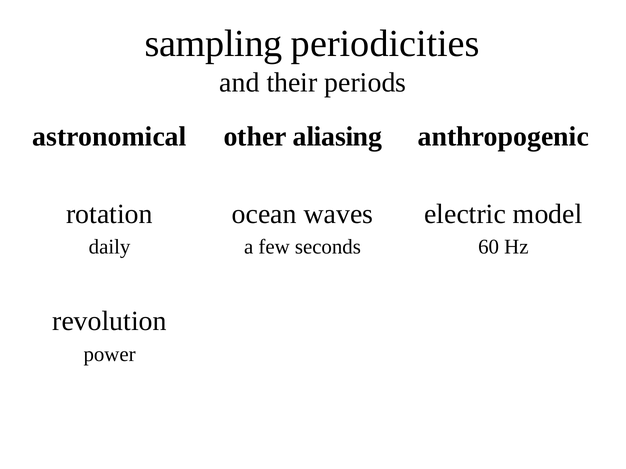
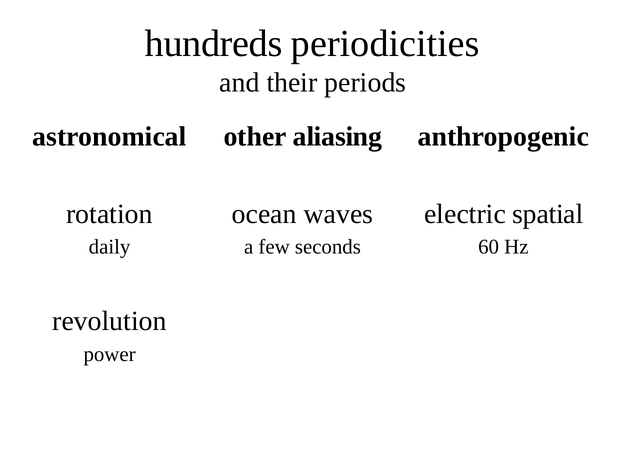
sampling: sampling -> hundreds
model: model -> spatial
